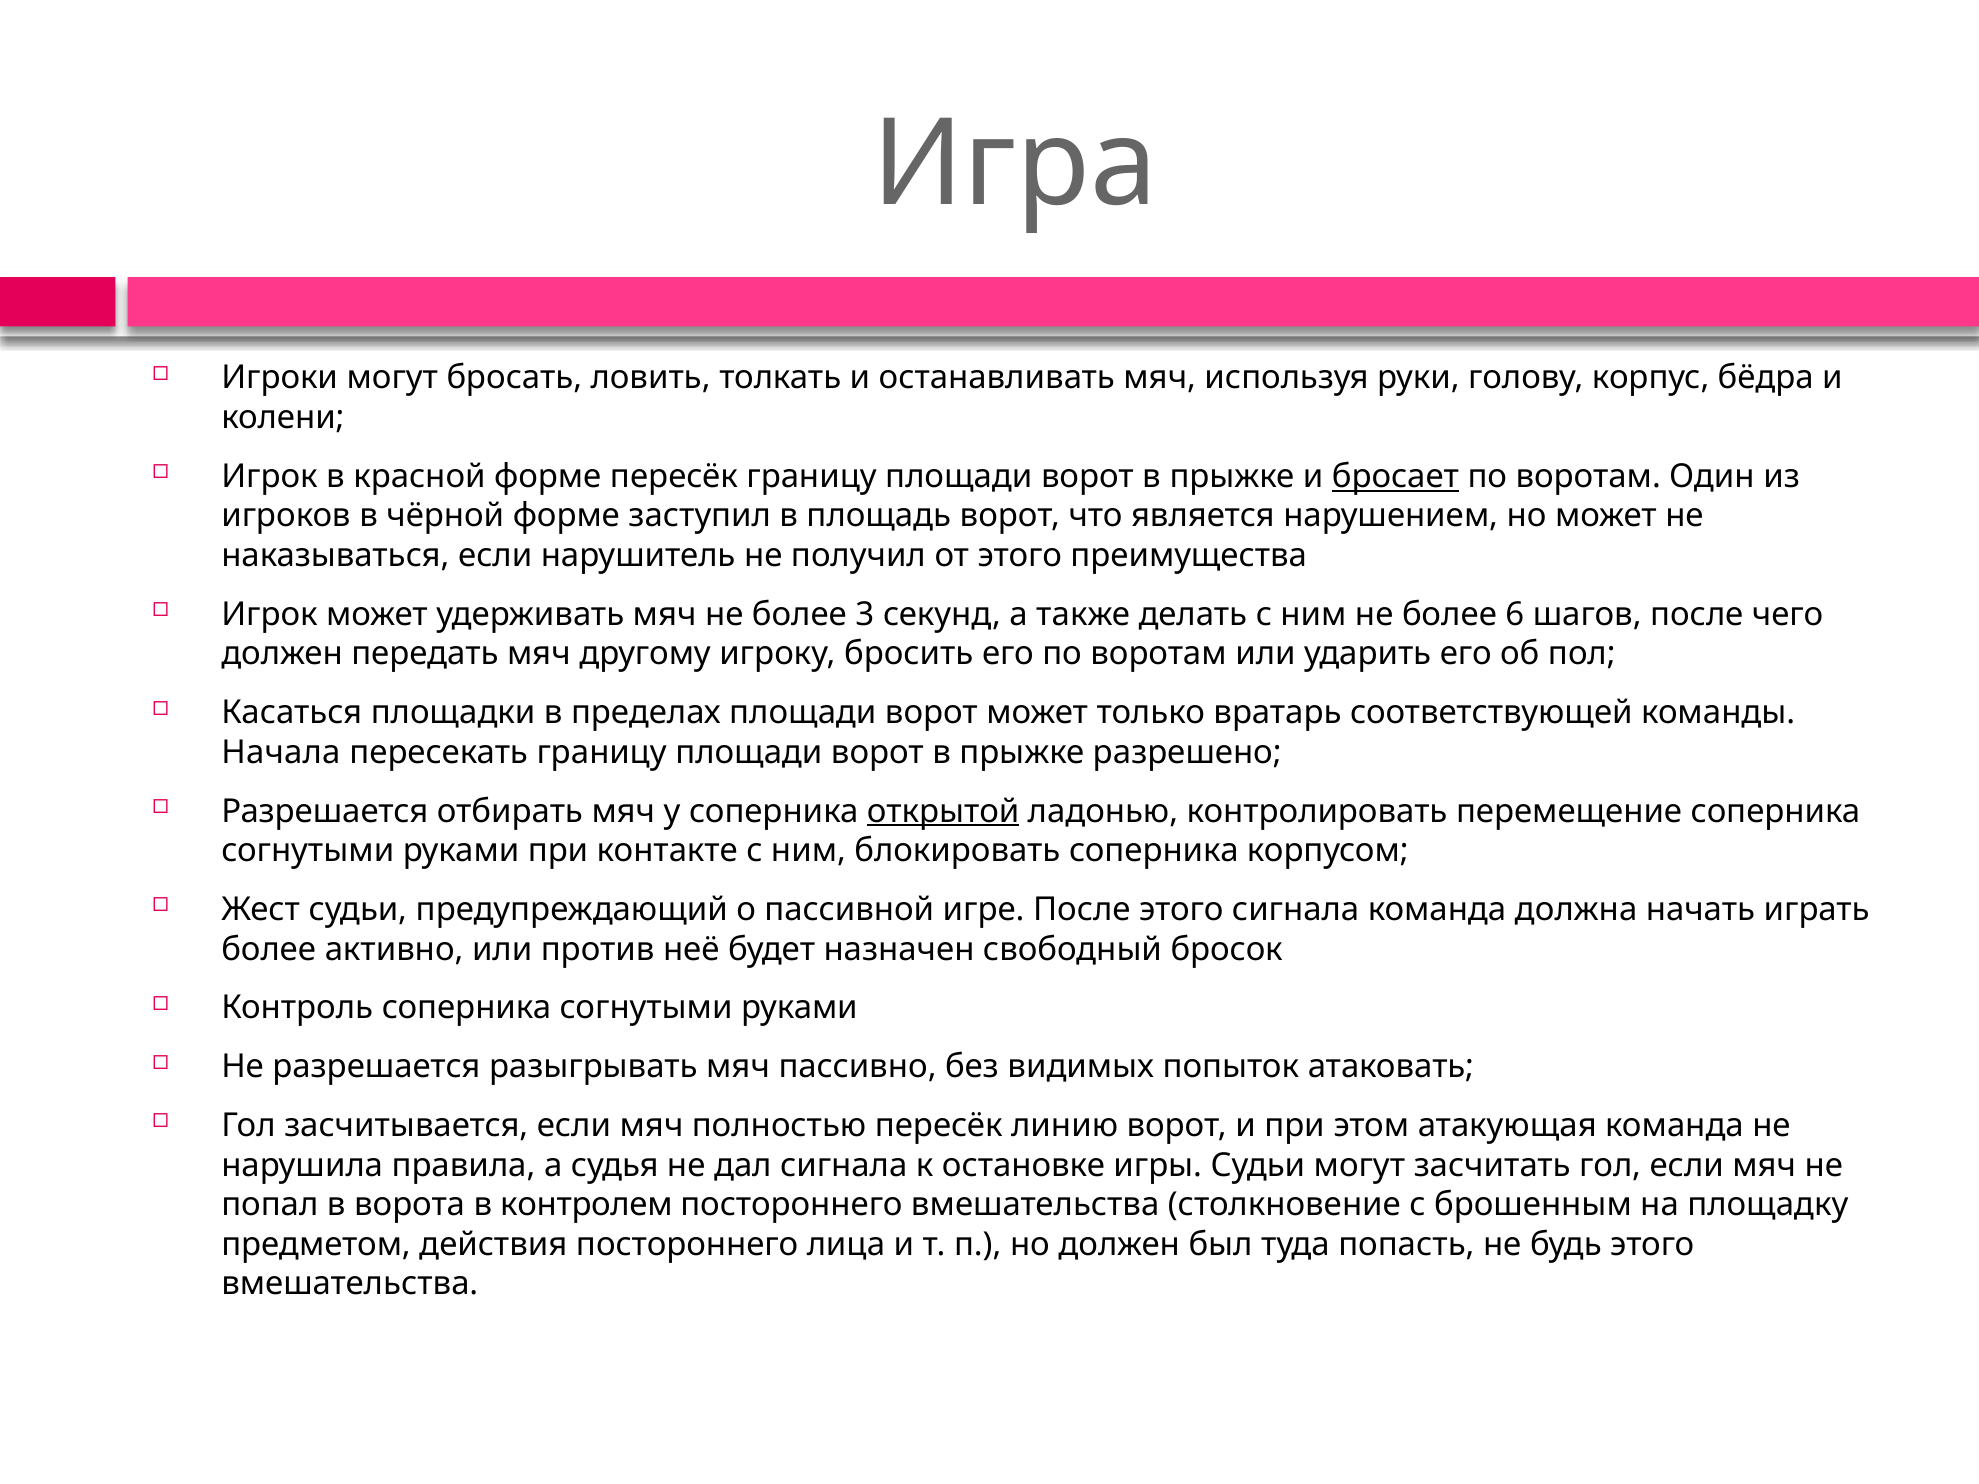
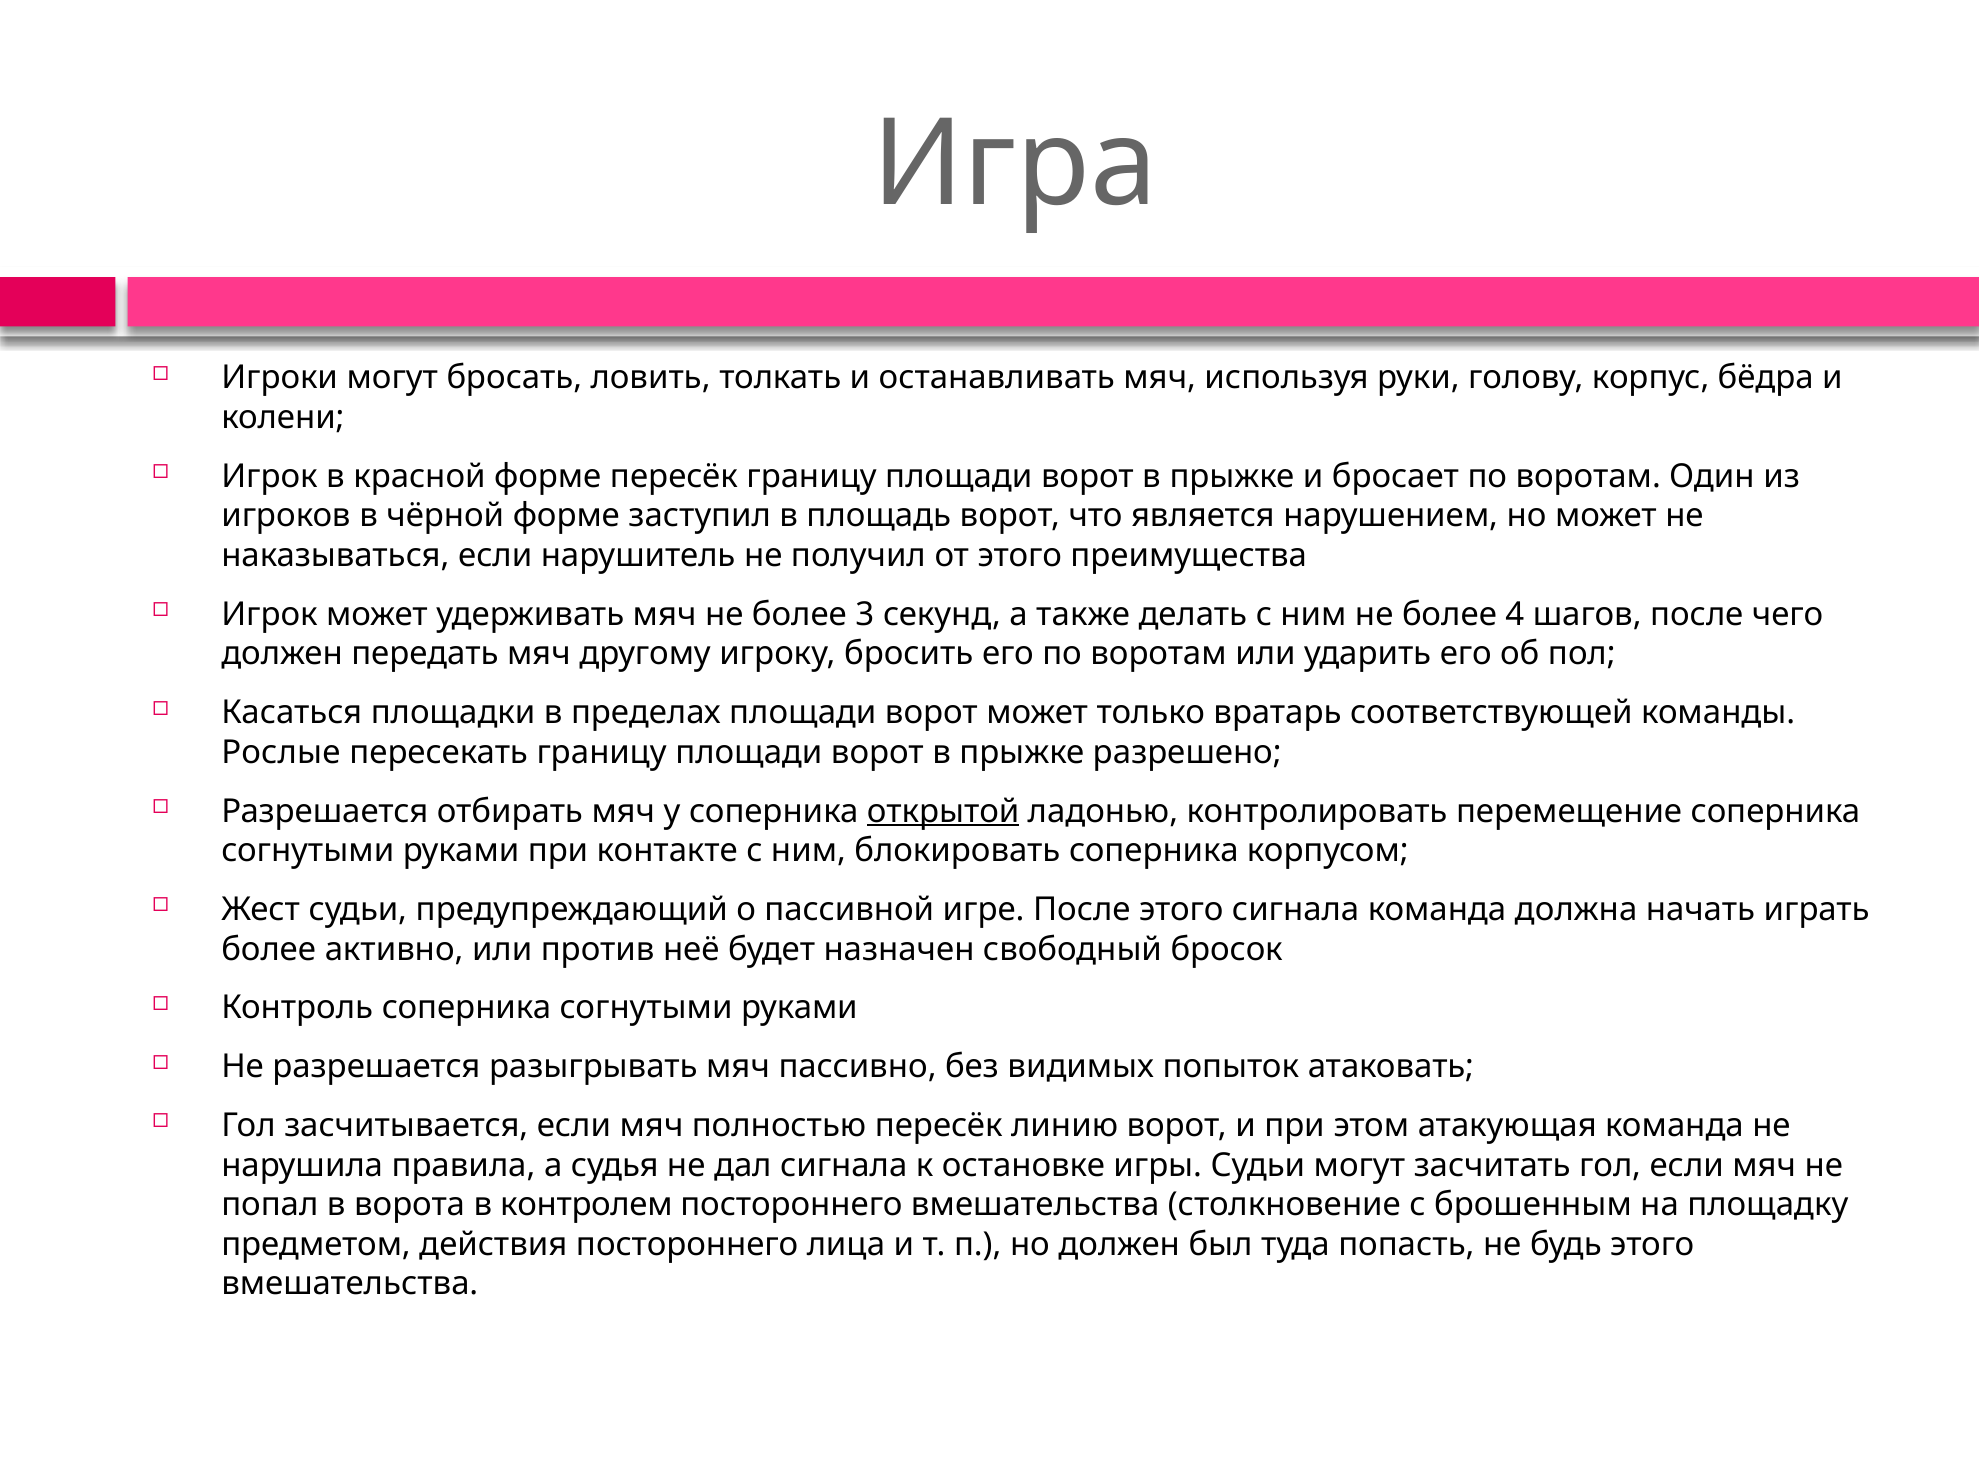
бросает underline: present -> none
6: 6 -> 4
Начала: Начала -> Рослые
